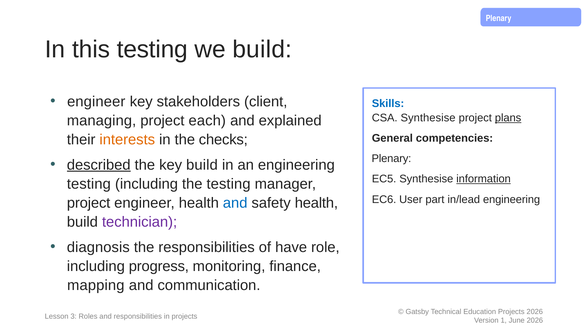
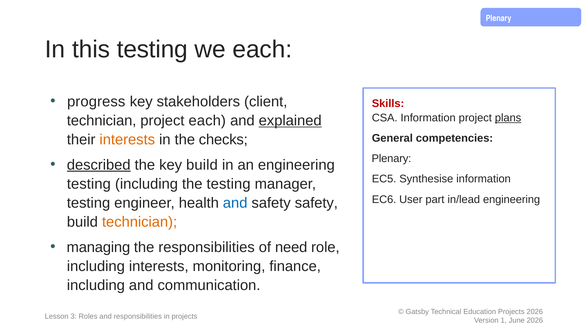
we build: build -> each
engineer at (96, 102): engineer -> progress
Skills colour: blue -> red
CSA Synthesise: Synthesise -> Information
managing at (102, 121): managing -> technician
explained underline: none -> present
information at (484, 179) underline: present -> none
project at (89, 203): project -> testing
safety health: health -> safety
technician at (140, 222) colour: purple -> orange
diagnosis: diagnosis -> managing
have: have -> need
including progress: progress -> interests
mapping at (96, 285): mapping -> including
